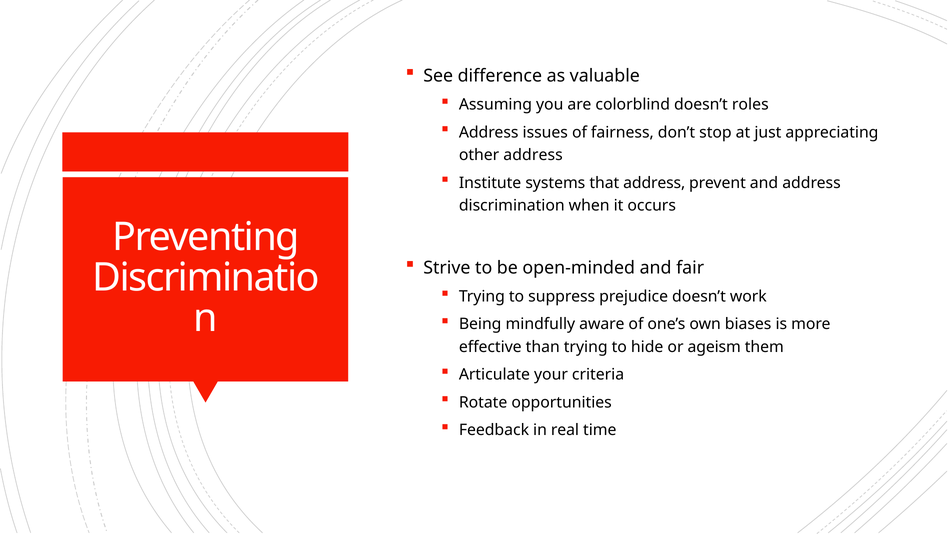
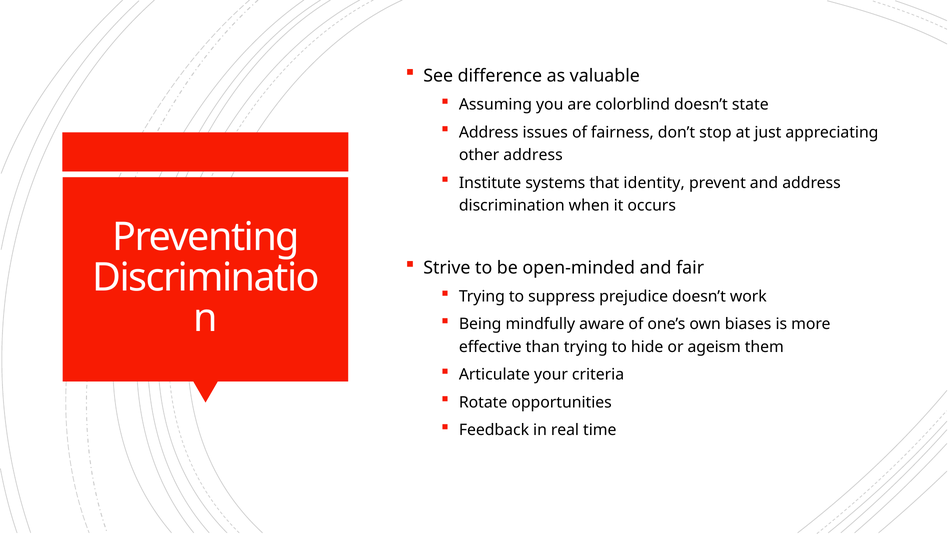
roles: roles -> state
that address: address -> identity
